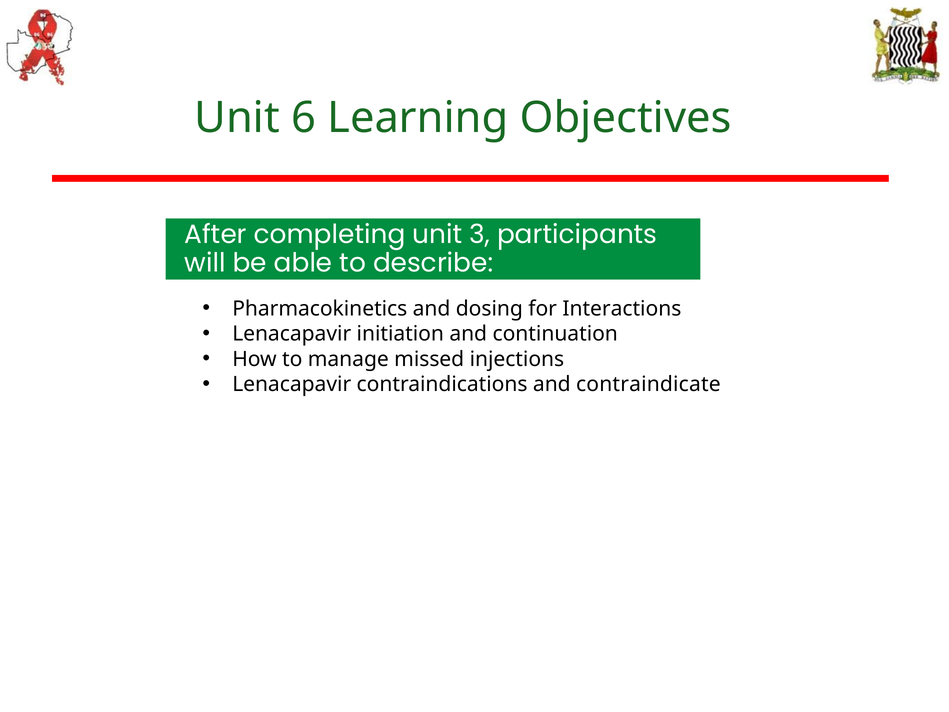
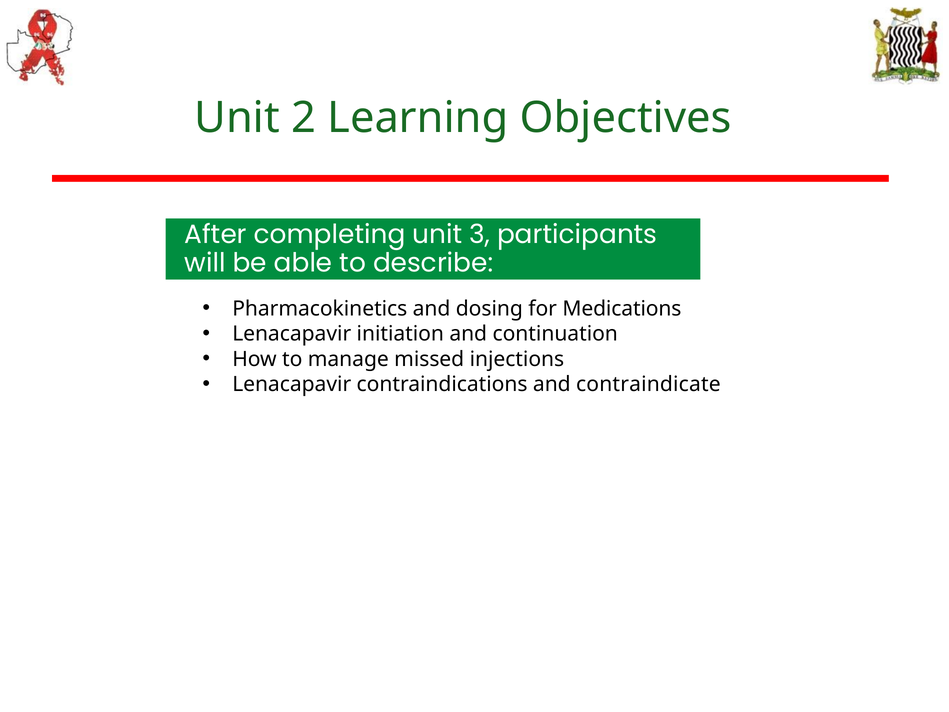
6: 6 -> 2
Interactions: Interactions -> Medications
